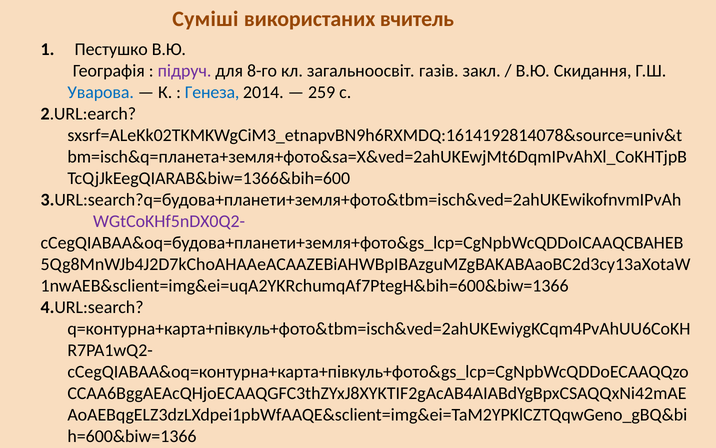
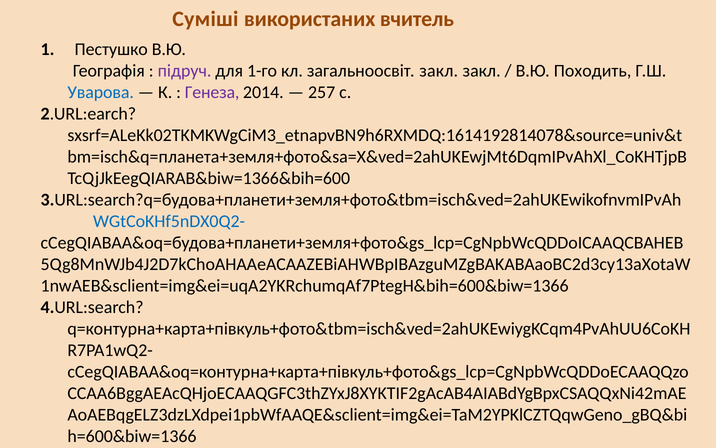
8-го: 8-го -> 1-го
загальноосвіт газів: газів -> закл
Скидання: Скидання -> Походить
Генеза colour: blue -> purple
259: 259 -> 257
WGtCoKHf5nDX0Q2- colour: purple -> blue
